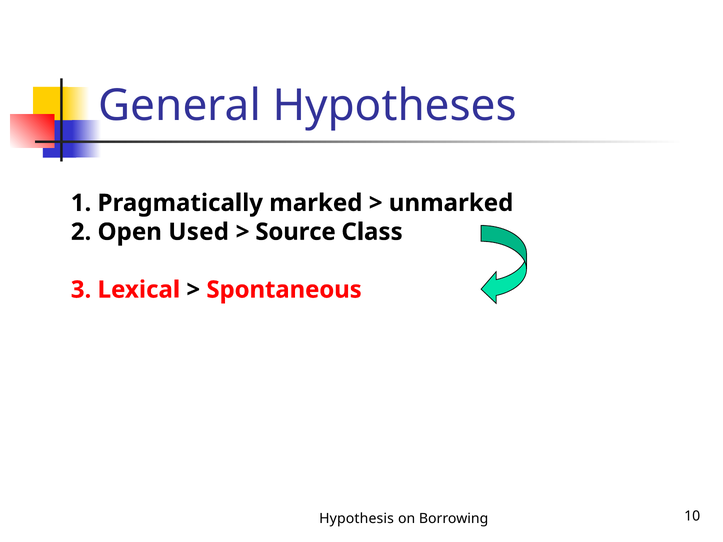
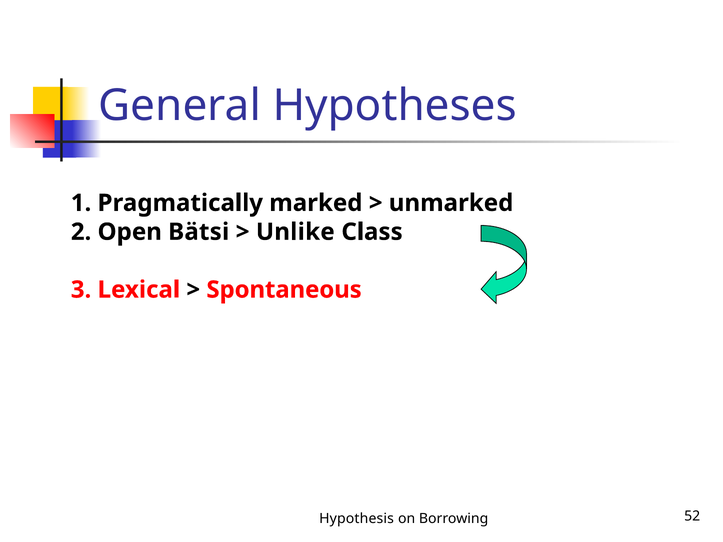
Used: Used -> Bätsi
Source: Source -> Unlike
10: 10 -> 52
